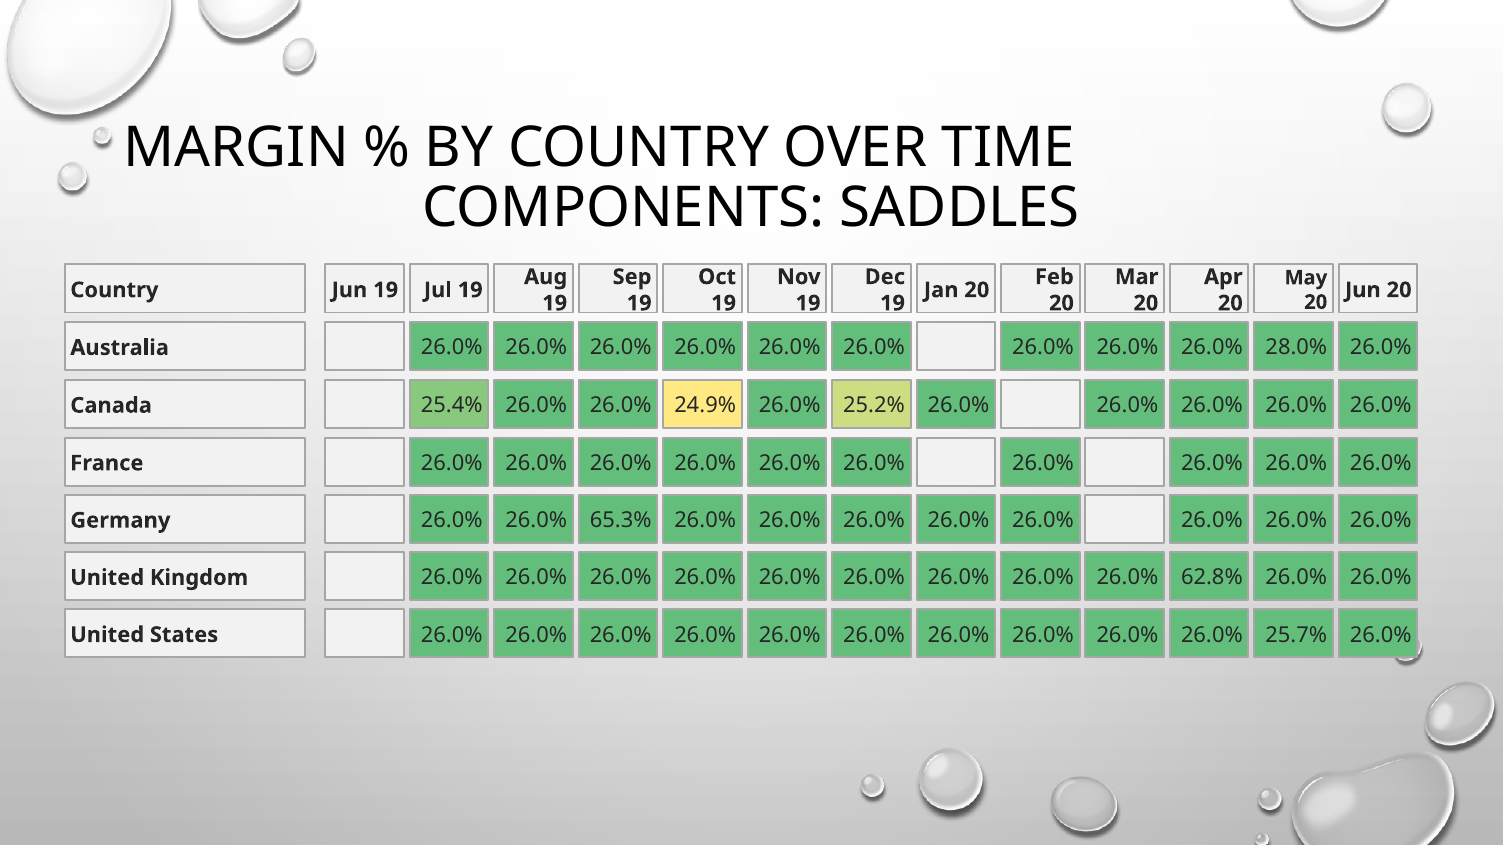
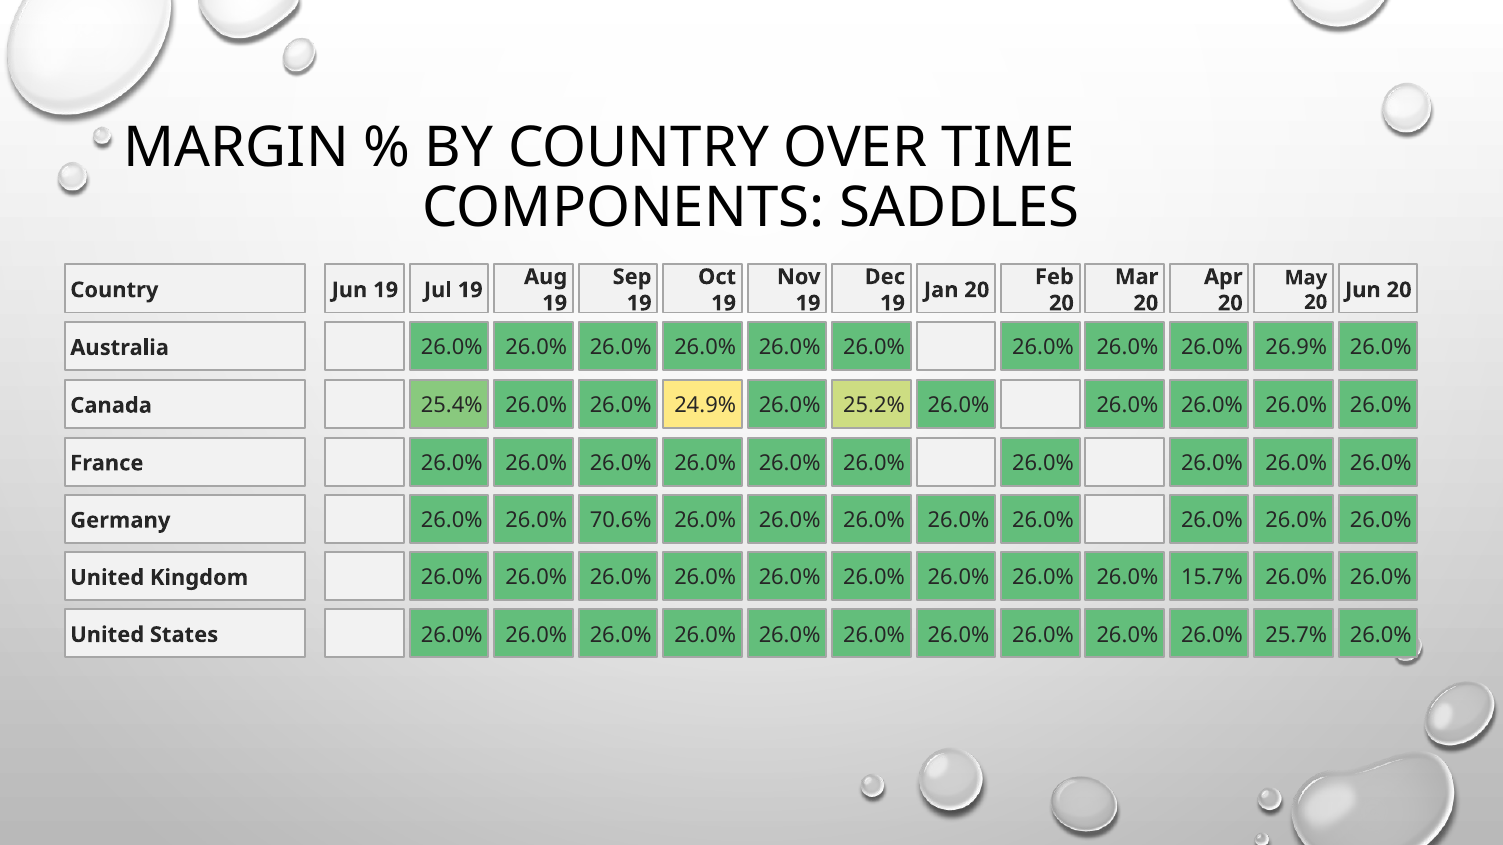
28.0%: 28.0% -> 26.9%
65.3%: 65.3% -> 70.6%
62.8%: 62.8% -> 15.7%
